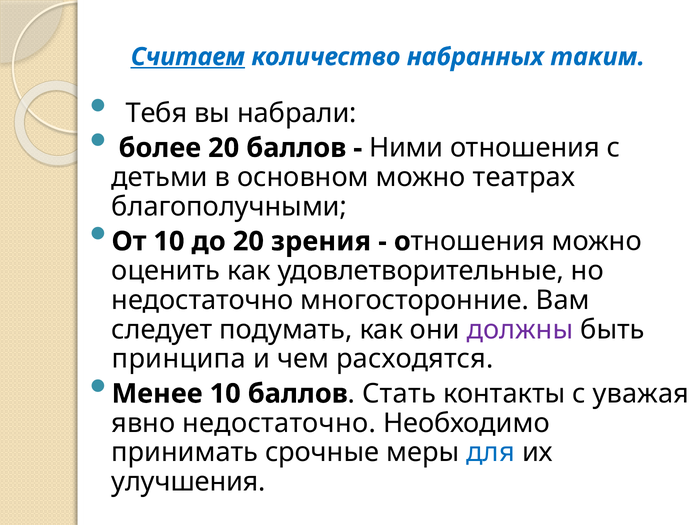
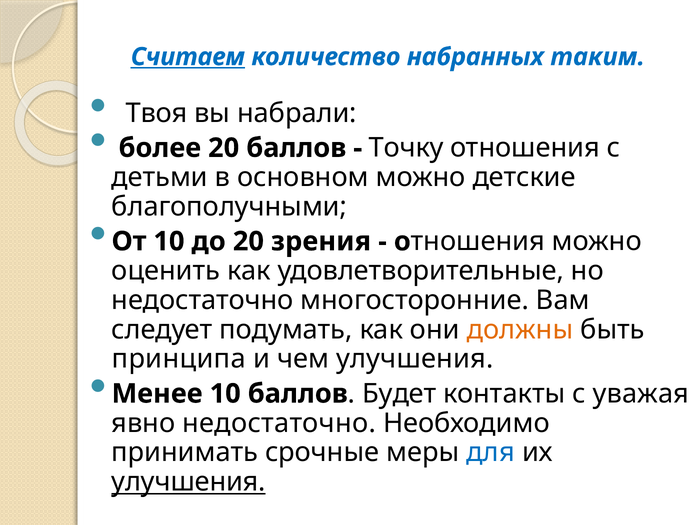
Тебя: Тебя -> Твоя
Ними: Ними -> Точку
театрах: театрах -> детские
должны colour: purple -> orange
чем расходятся: расходятся -> улучшения
Стать: Стать -> Будет
улучшения at (189, 482) underline: none -> present
